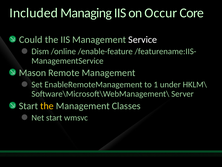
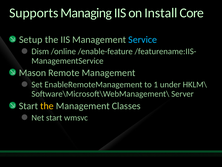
Included: Included -> Supports
Occur: Occur -> Install
Could: Could -> Setup
Service colour: white -> light blue
